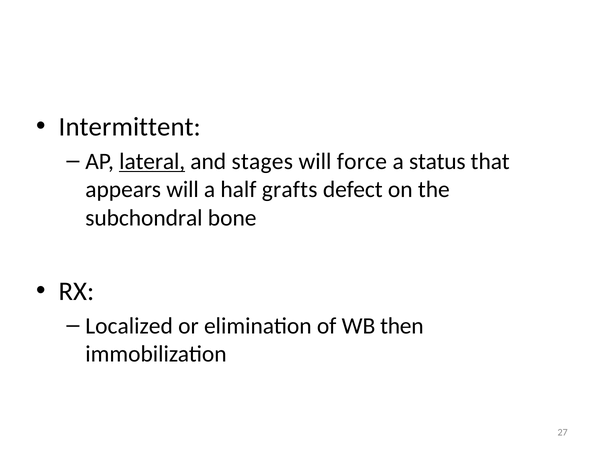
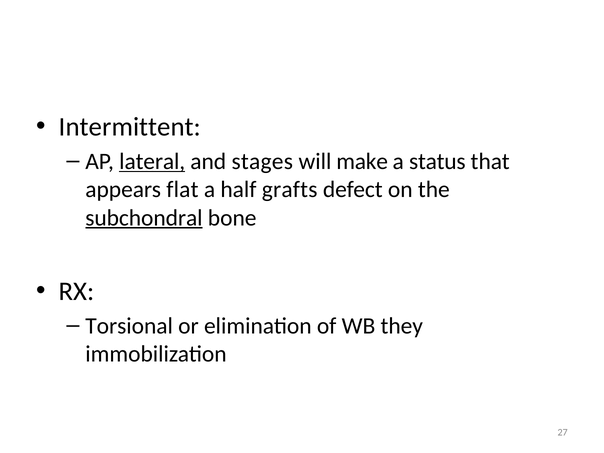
force: force -> make
appears will: will -> flat
subchondral underline: none -> present
Localized: Localized -> Torsional
then: then -> they
